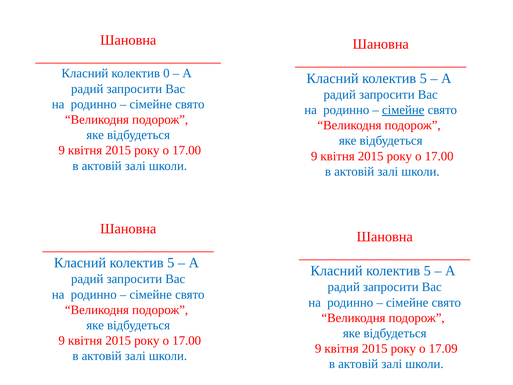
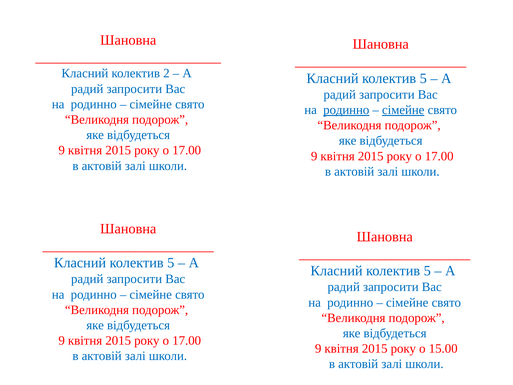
0: 0 -> 2
родинно at (346, 110) underline: none -> present
17.09: 17.09 -> 15.00
